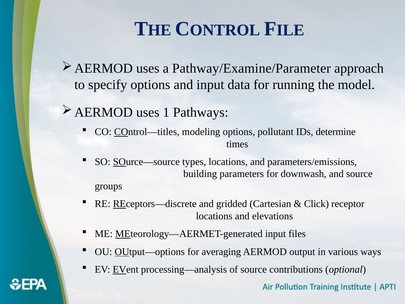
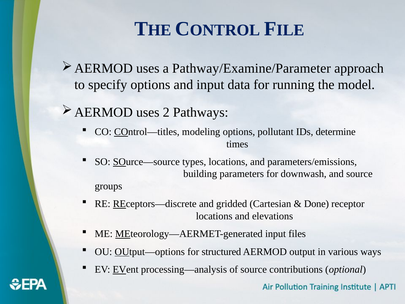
1: 1 -> 2
Click: Click -> Done
averaging: averaging -> structured
